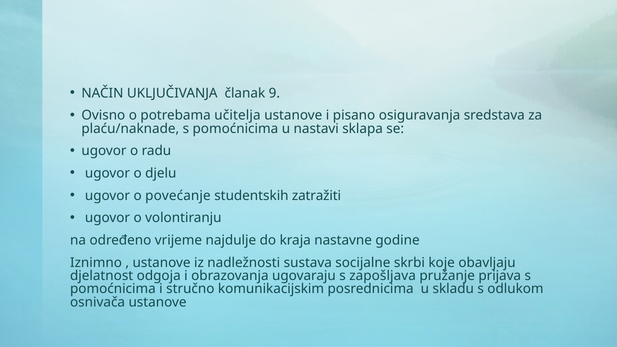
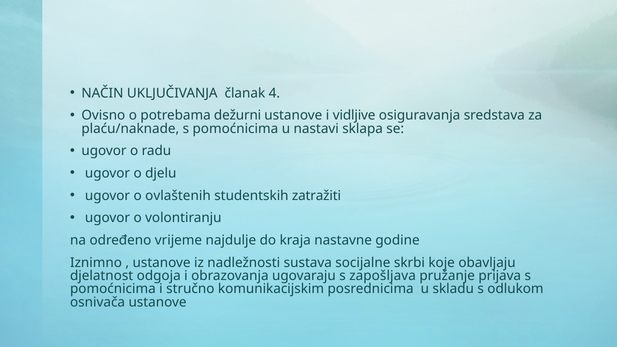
9: 9 -> 4
učitelja: učitelja -> dežurni
pisano: pisano -> vidljive
povećanje: povećanje -> ovlaštenih
